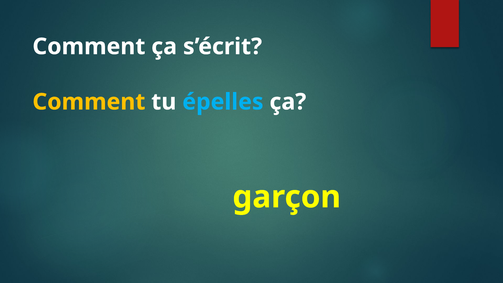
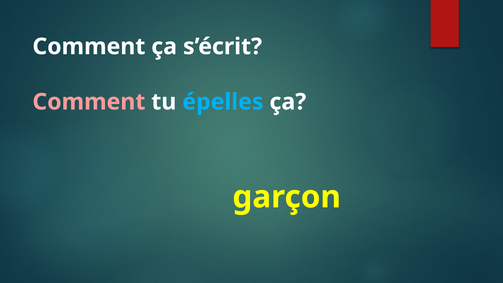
Comment at (89, 102) colour: yellow -> pink
